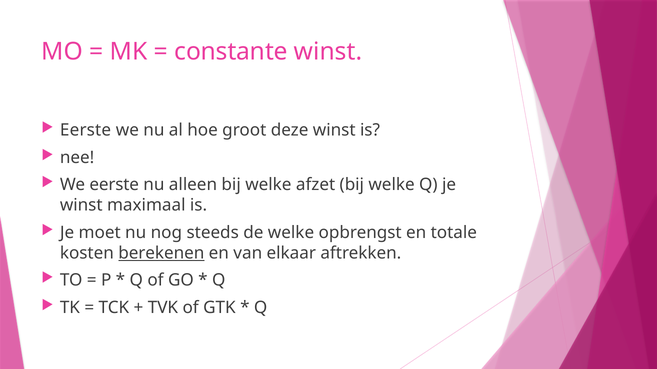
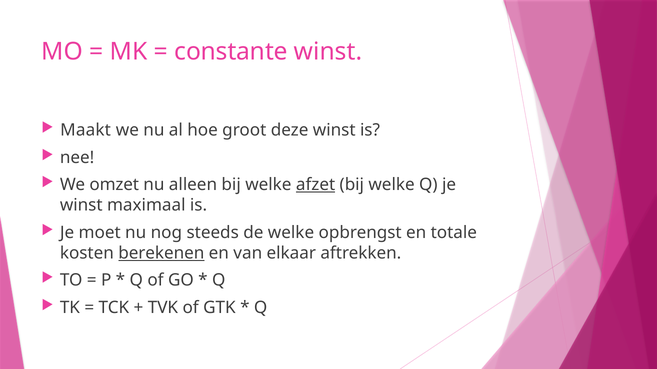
Eerste at (86, 130): Eerste -> Maakt
We eerste: eerste -> omzet
afzet underline: none -> present
